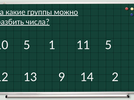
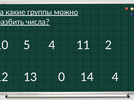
5 1: 1 -> 4
11 5: 5 -> 2
9: 9 -> 0
14 2: 2 -> 4
